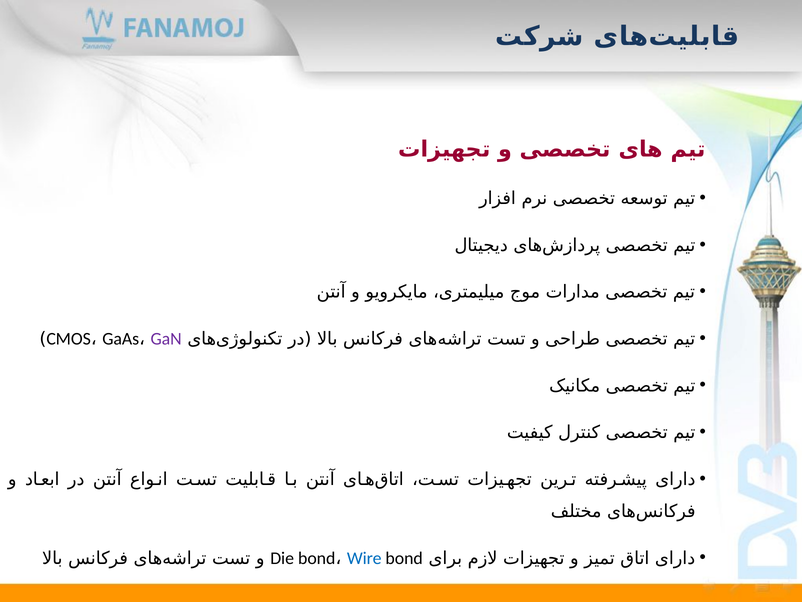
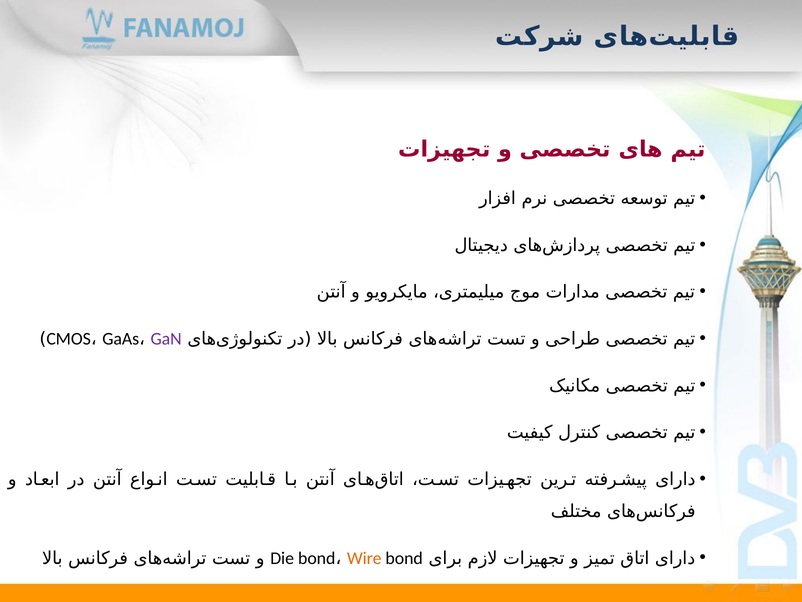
Wire colour: blue -> orange
